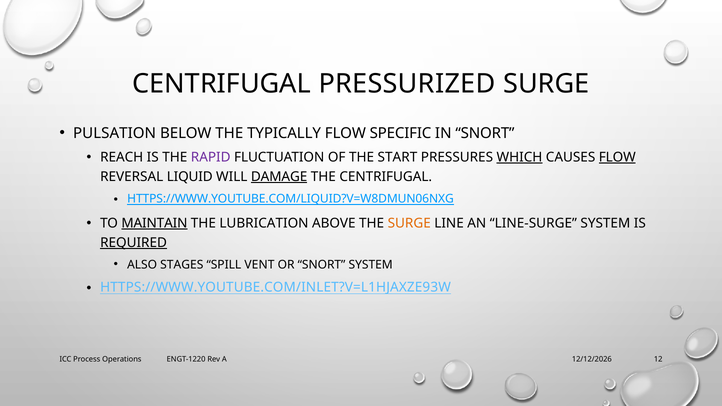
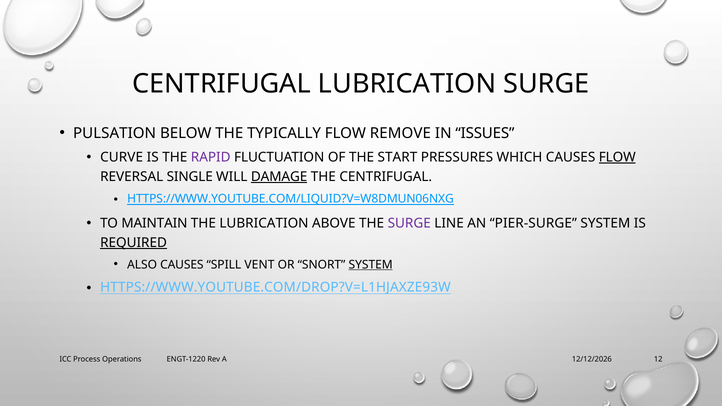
CENTRIFUGAL PRESSURIZED: PRESSURIZED -> LUBRICATION
SPECIFIC: SPECIFIC -> REMOVE
IN SNORT: SNORT -> ISSUES
REACH: REACH -> CURVE
WHICH underline: present -> none
LIQUID: LIQUID -> SINGLE
MAINTAIN underline: present -> none
SURGE at (409, 223) colour: orange -> purple
LINE-SURGE: LINE-SURGE -> PIER-SURGE
ALSO STAGES: STAGES -> CAUSES
SYSTEM at (371, 265) underline: none -> present
HTTPS://WWW.YOUTUBE.COM/INLET?V=L1HJAXZE93W: HTTPS://WWW.YOUTUBE.COM/INLET?V=L1HJAXZE93W -> HTTPS://WWW.YOUTUBE.COM/DROP?V=L1HJAXZE93W
